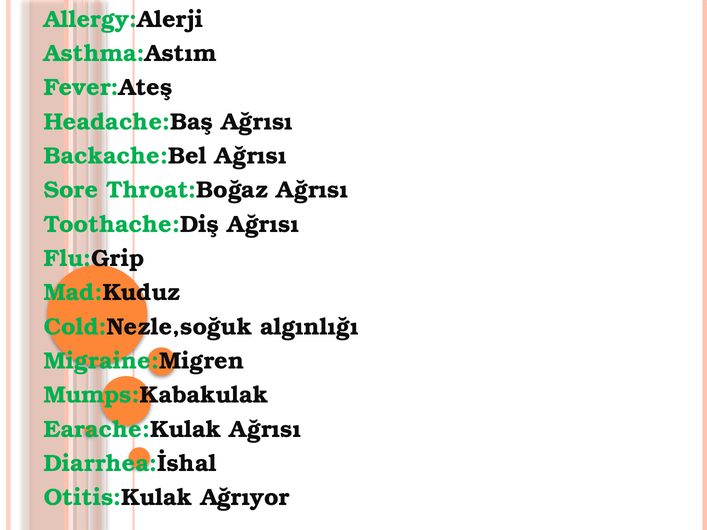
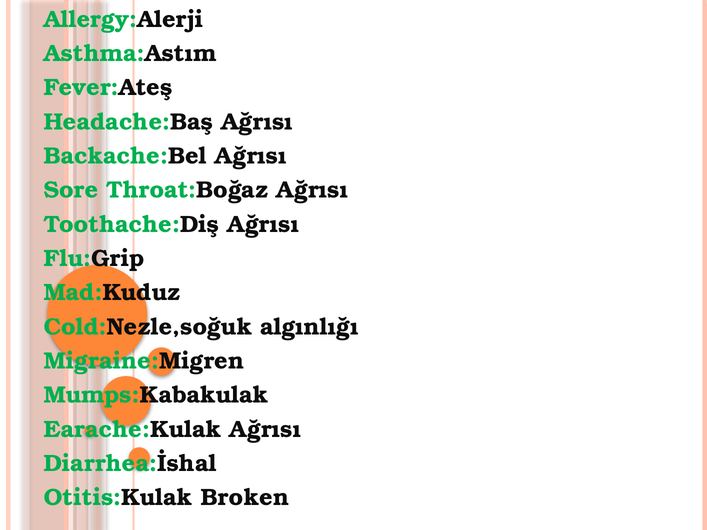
Ağrıyor: Ağrıyor -> Broken
